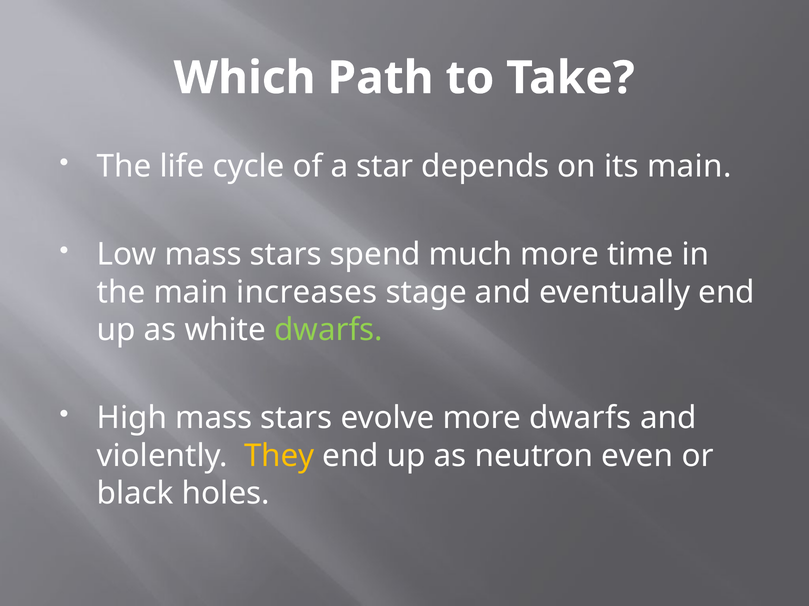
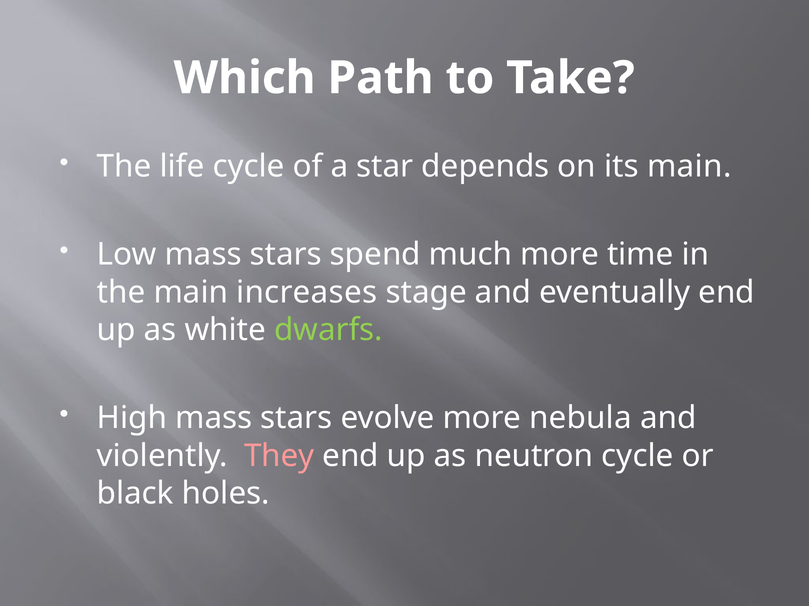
more dwarfs: dwarfs -> nebula
They colour: yellow -> pink
neutron even: even -> cycle
